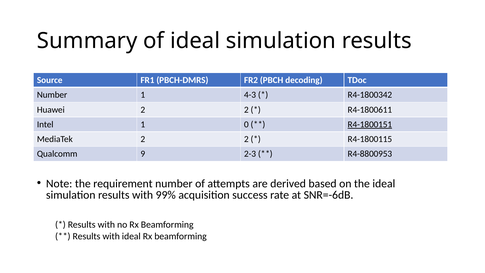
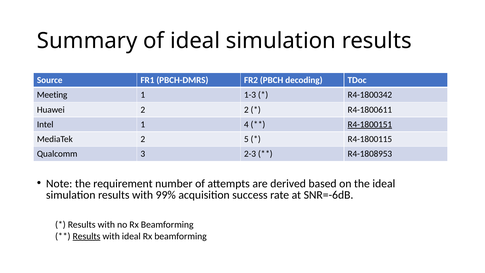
Number at (52, 95): Number -> Meeting
4-3: 4-3 -> 1-3
0: 0 -> 4
MediaTek 2 2: 2 -> 5
9: 9 -> 3
R4-8800953: R4-8800953 -> R4-1808953
Results at (86, 236) underline: none -> present
